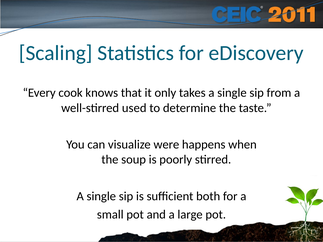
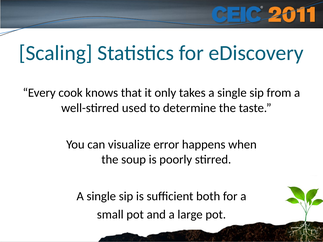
were: were -> error
